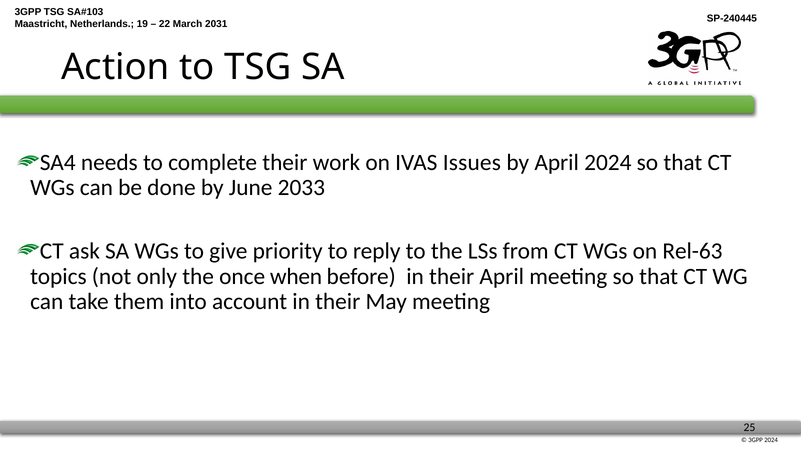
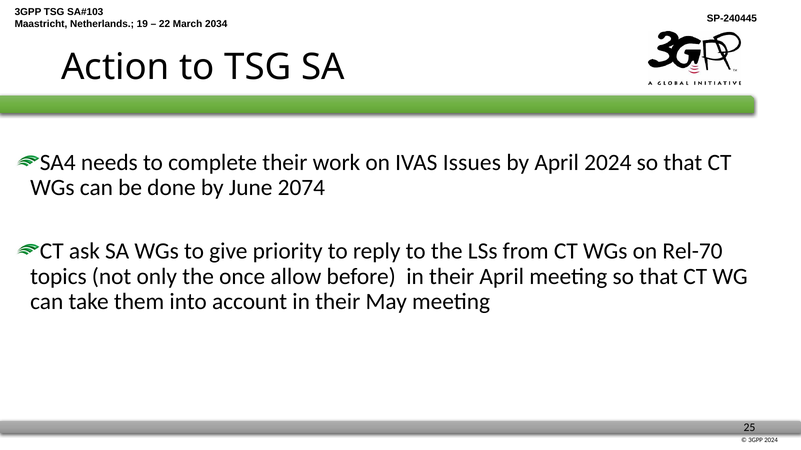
2031: 2031 -> 2034
2033: 2033 -> 2074
Rel-63: Rel-63 -> Rel-70
when: when -> allow
